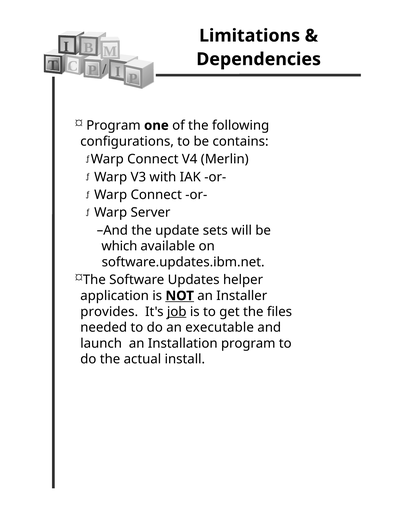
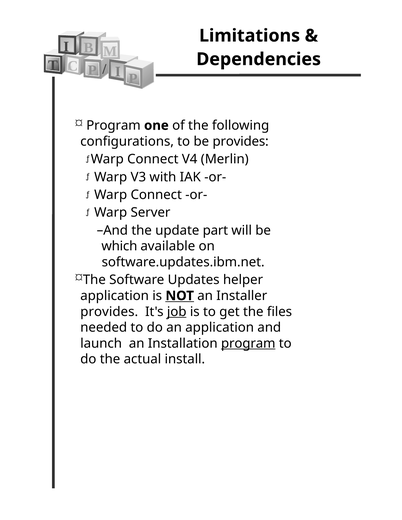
be contains: contains -> provides
sets: sets -> part
an executable: executable -> application
program at (248, 343) underline: none -> present
